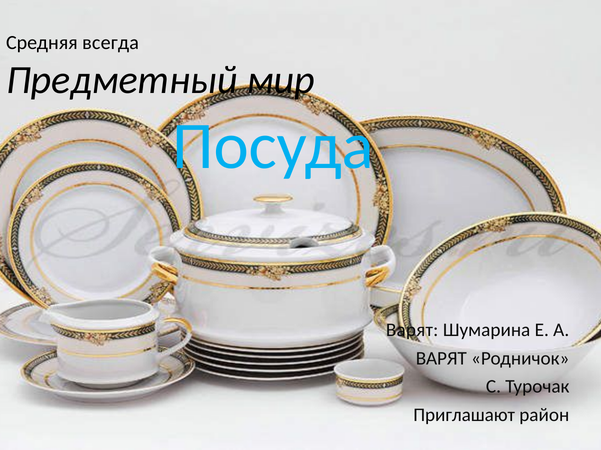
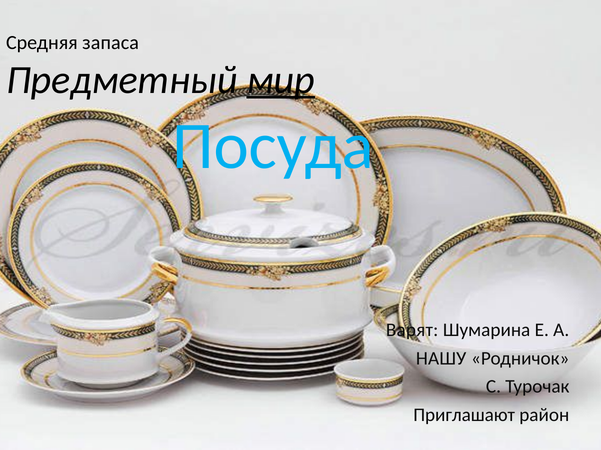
всегда: всегда -> запаса
мир underline: none -> present
ВАРЯТ at (441, 359): ВАРЯТ -> НАШУ
